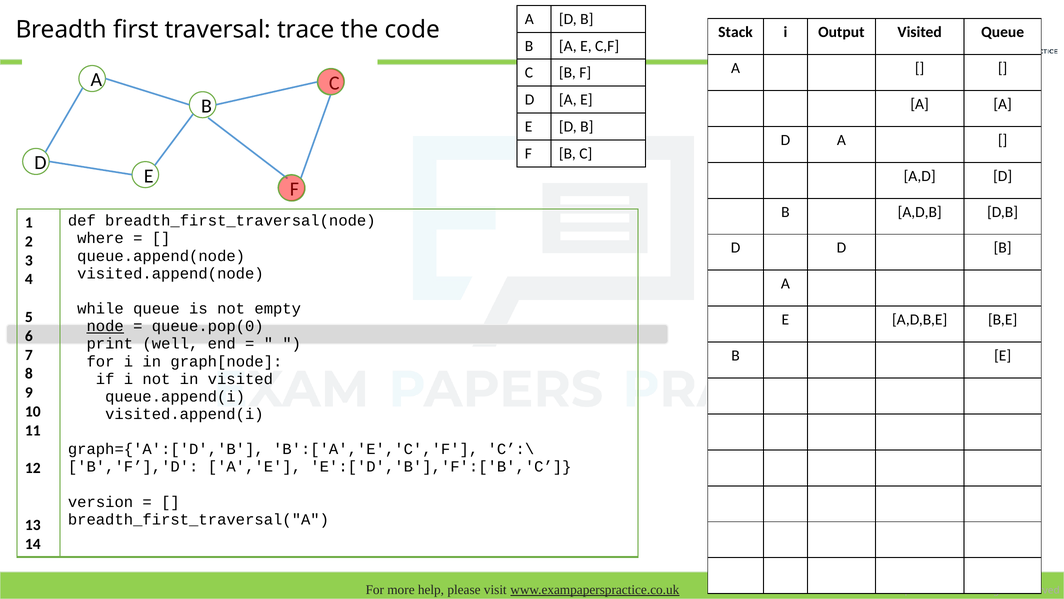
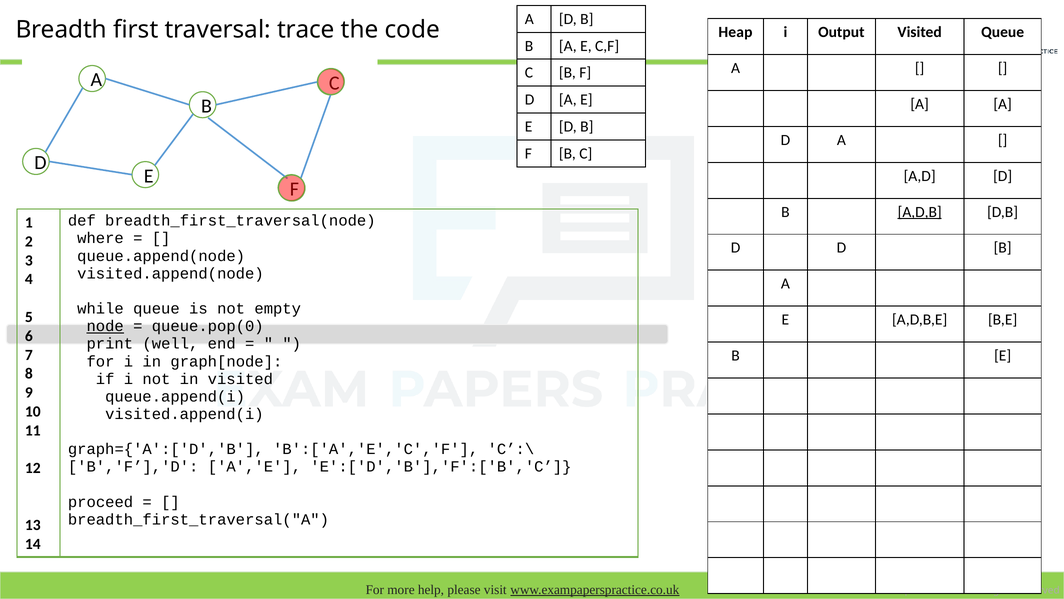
Stack: Stack -> Heap
A,D,B underline: none -> present
version: version -> proceed
